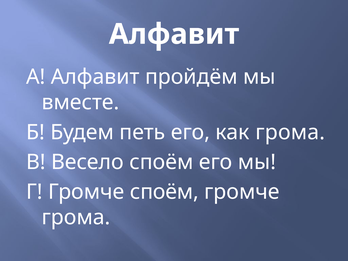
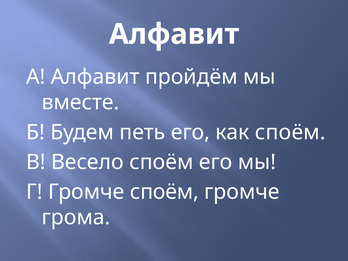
как грома: грома -> споём
